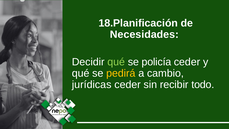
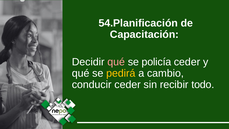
18.Planificación: 18.Planificación -> 54.Planificación
Necesidades: Necesidades -> Capacitación
qué at (116, 62) colour: light green -> pink
jurídicas: jurídicas -> conducir
